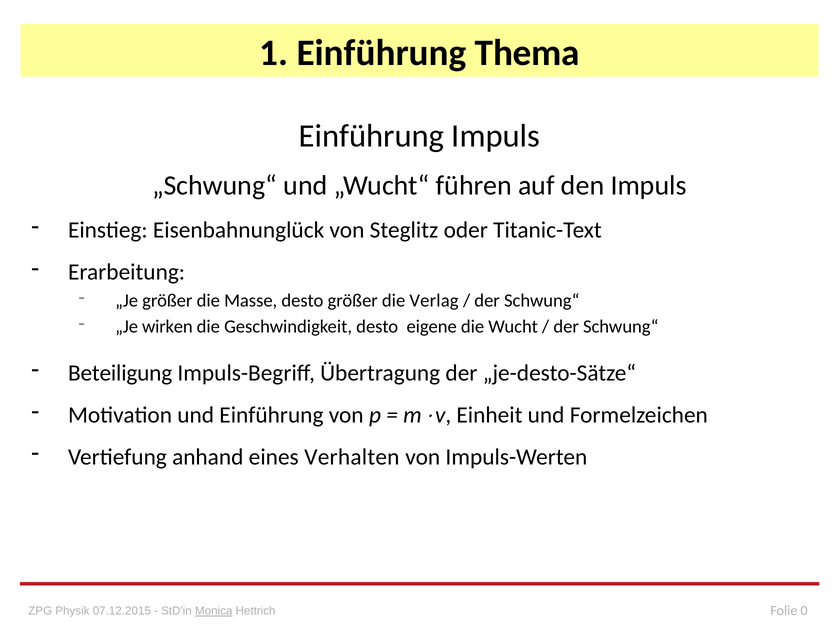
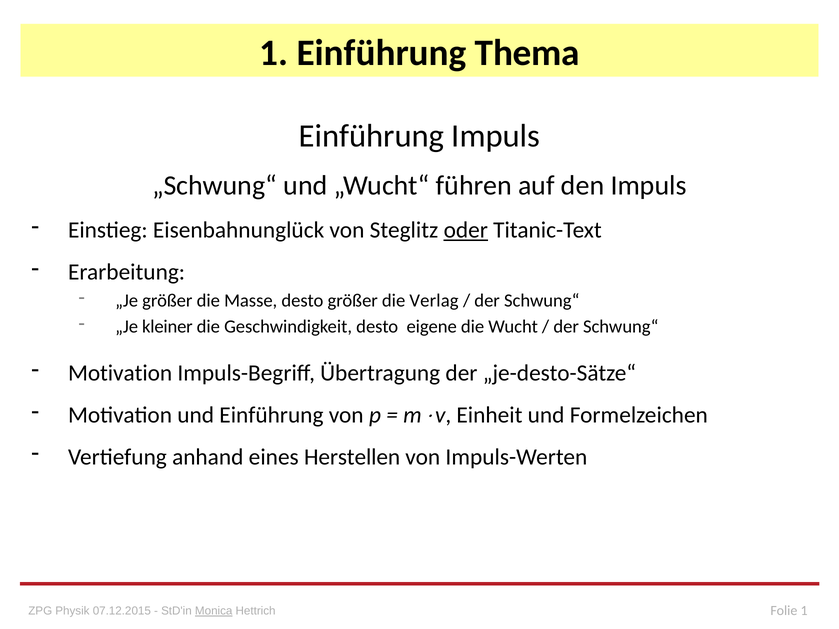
oder underline: none -> present
wirken: wirken -> kleiner
Beteiligung at (120, 373): Beteiligung -> Motivation
Verhalten: Verhalten -> Herstellen
Folie 0: 0 -> 1
